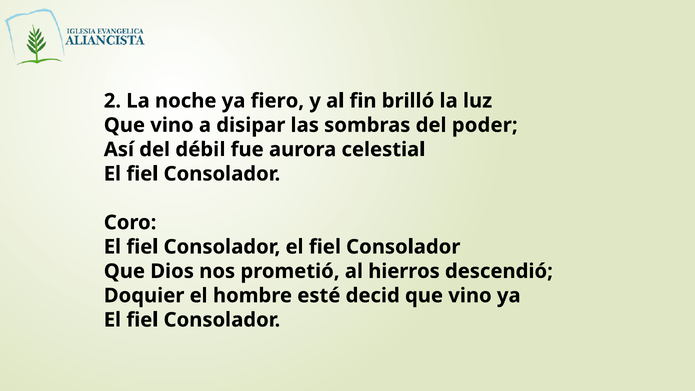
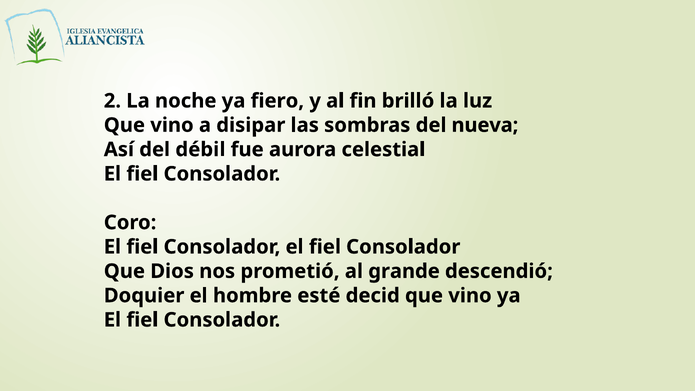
poder: poder -> nueva
hierros: hierros -> grande
